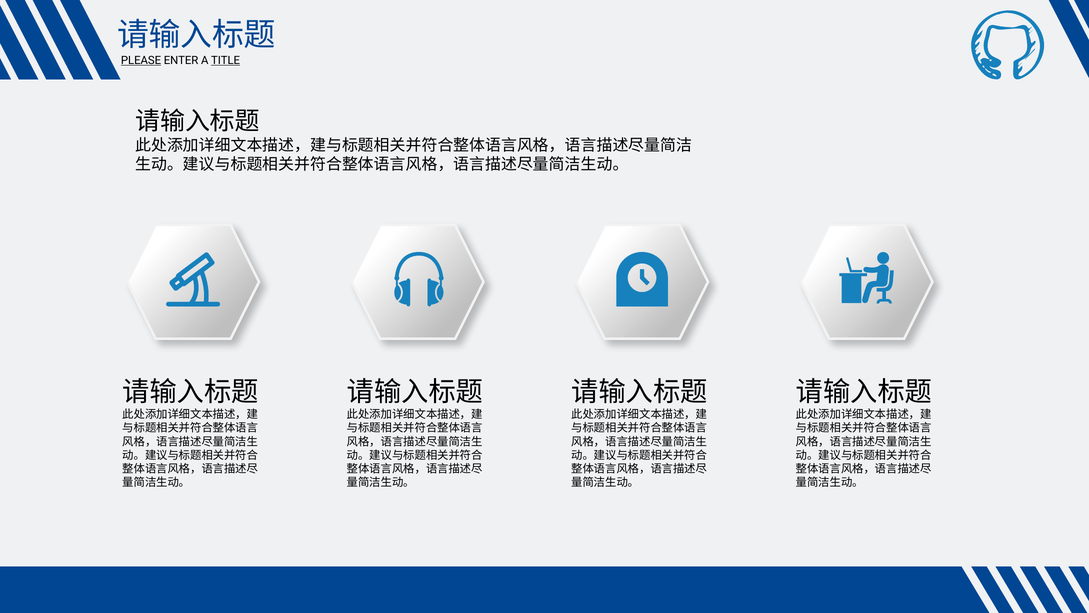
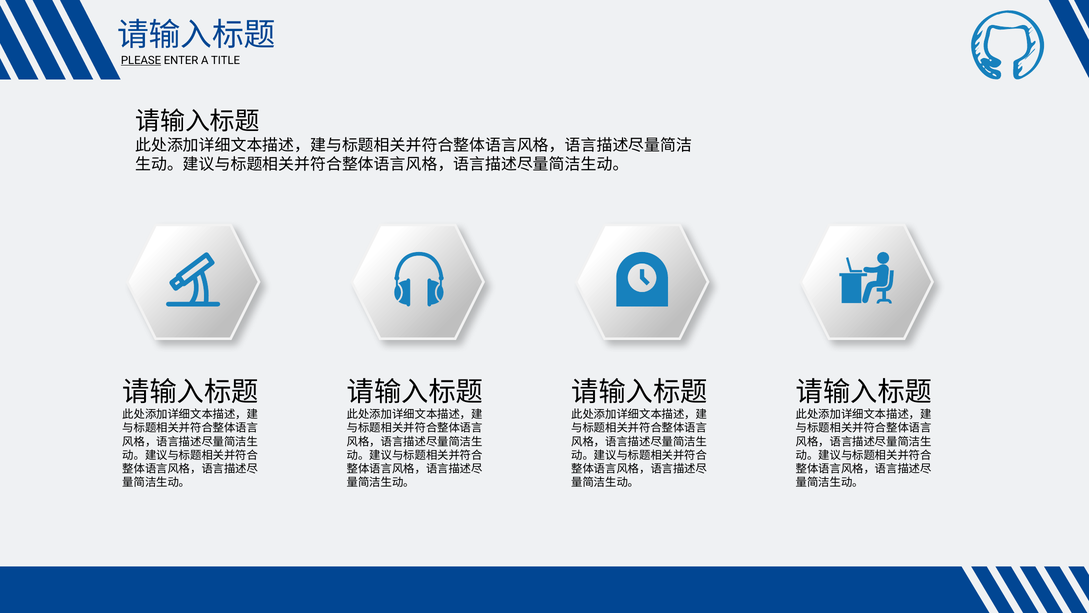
TITLE underline: present -> none
